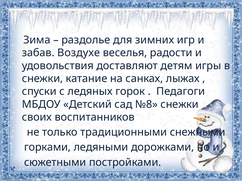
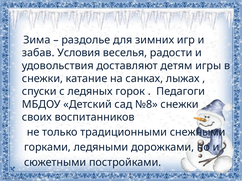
Воздухе: Воздухе -> Условия
